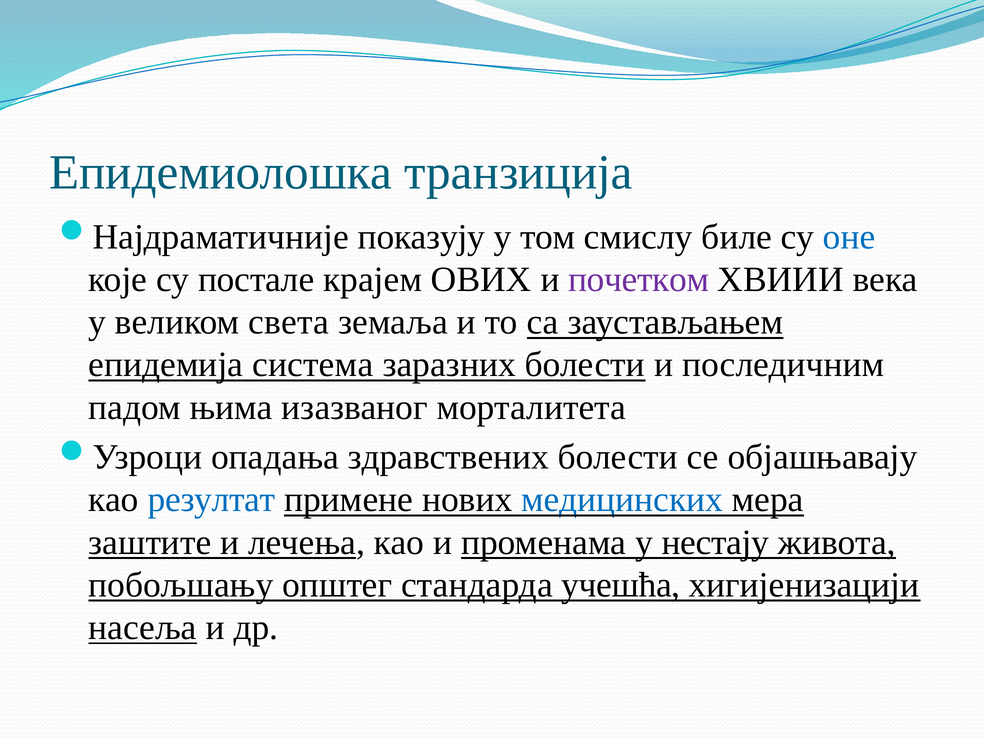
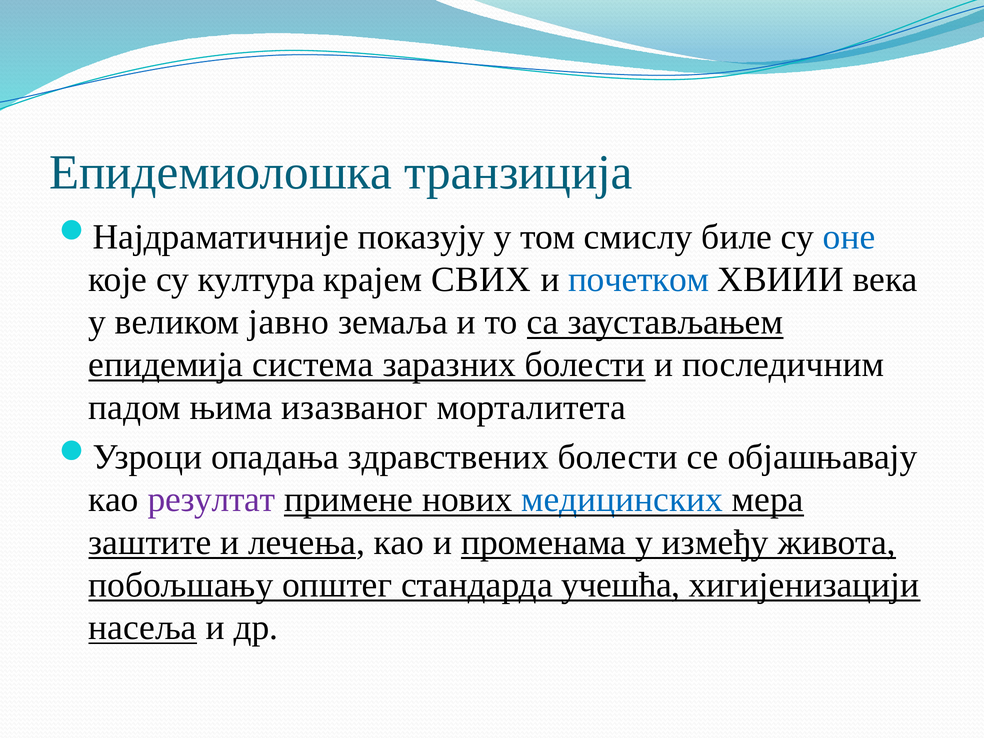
постале: постале -> култура
ОВИХ: ОВИХ -> СВИХ
почетком colour: purple -> blue
света: света -> јавно
резултат colour: blue -> purple
нестају: нестају -> између
